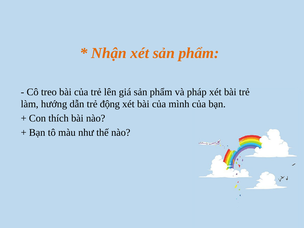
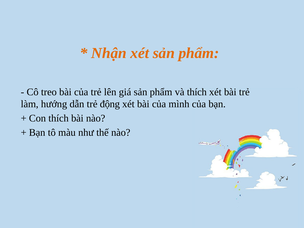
và pháp: pháp -> thích
